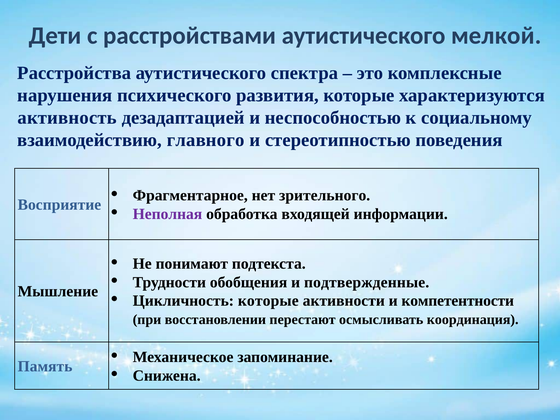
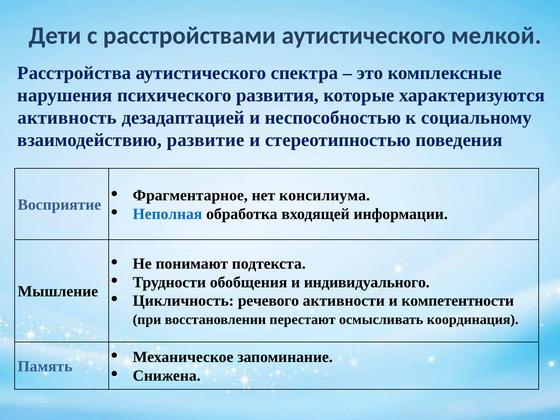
главного: главного -> развитие
зрительного: зрительного -> консилиума
Неполная colour: purple -> blue
подтвержденные: подтвержденные -> индивидуального
Цикличность которые: которые -> речевого
